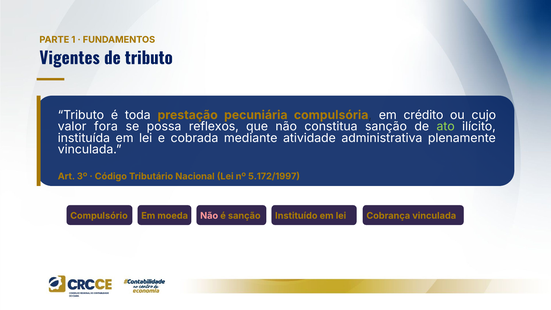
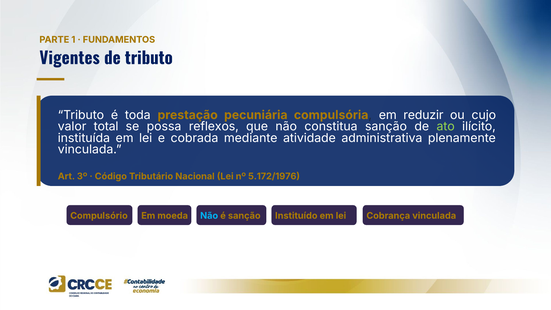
crédito: crédito -> reduzir
fora: fora -> total
5.172/1997: 5.172/1997 -> 5.172/1976
Não at (209, 216) colour: pink -> light blue
